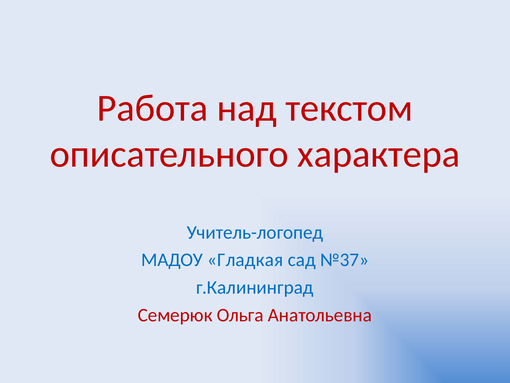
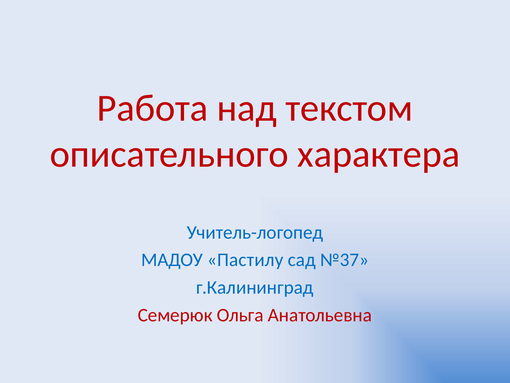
Гладкая: Гладкая -> Пастилу
